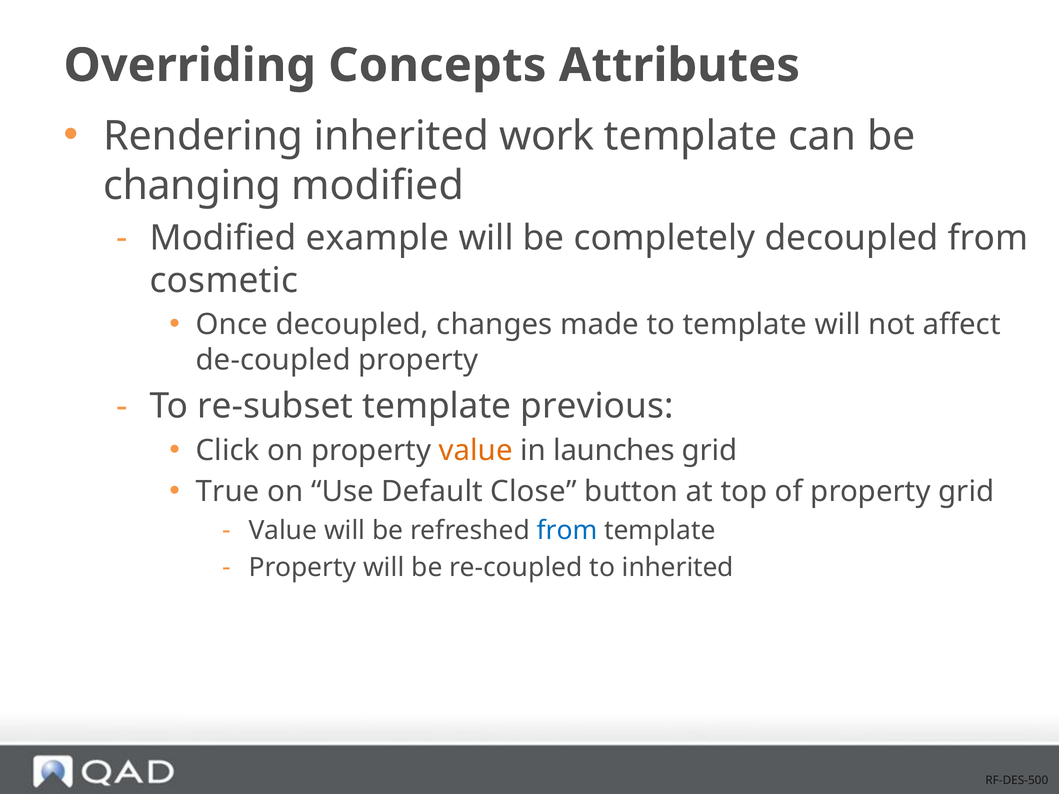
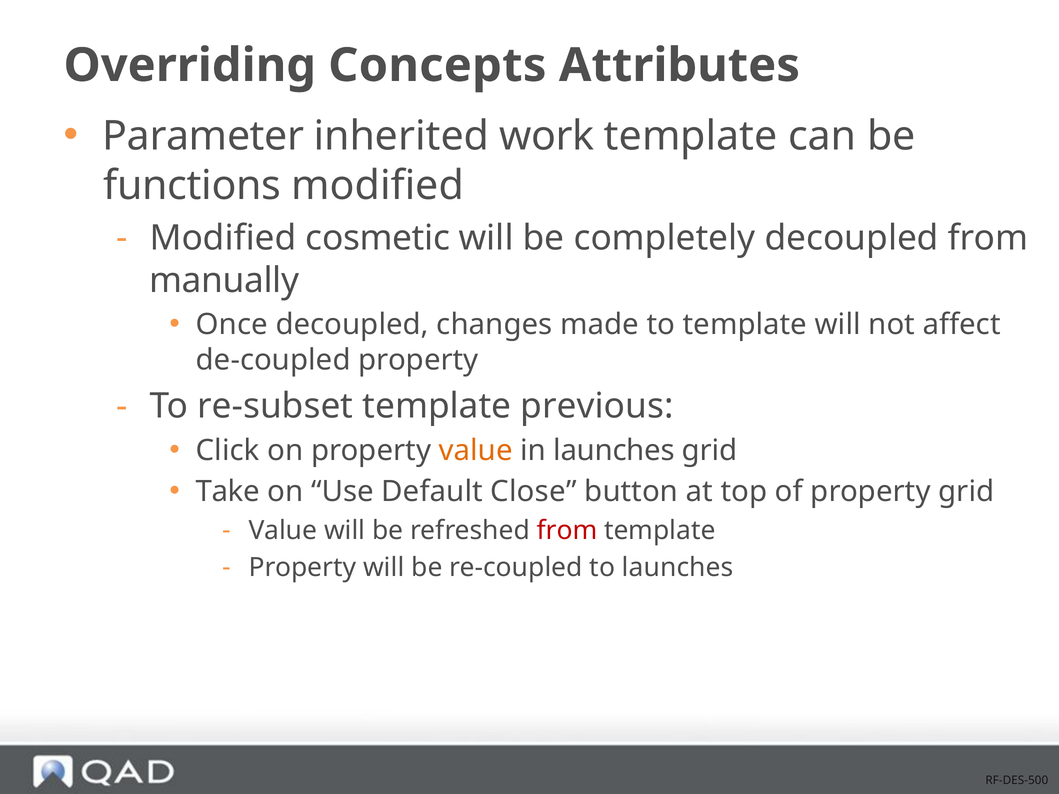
Rendering: Rendering -> Parameter
changing: changing -> functions
example: example -> cosmetic
cosmetic: cosmetic -> manually
True: True -> Take
from at (567, 531) colour: blue -> red
to inherited: inherited -> launches
